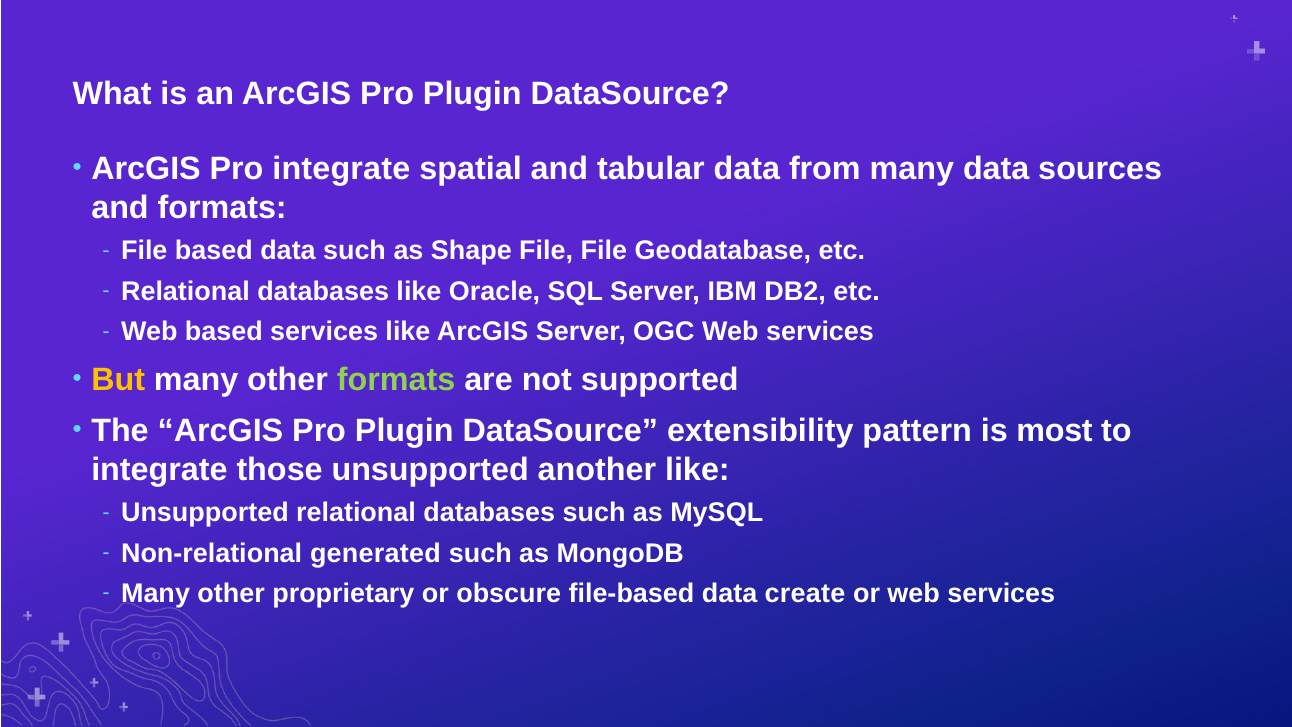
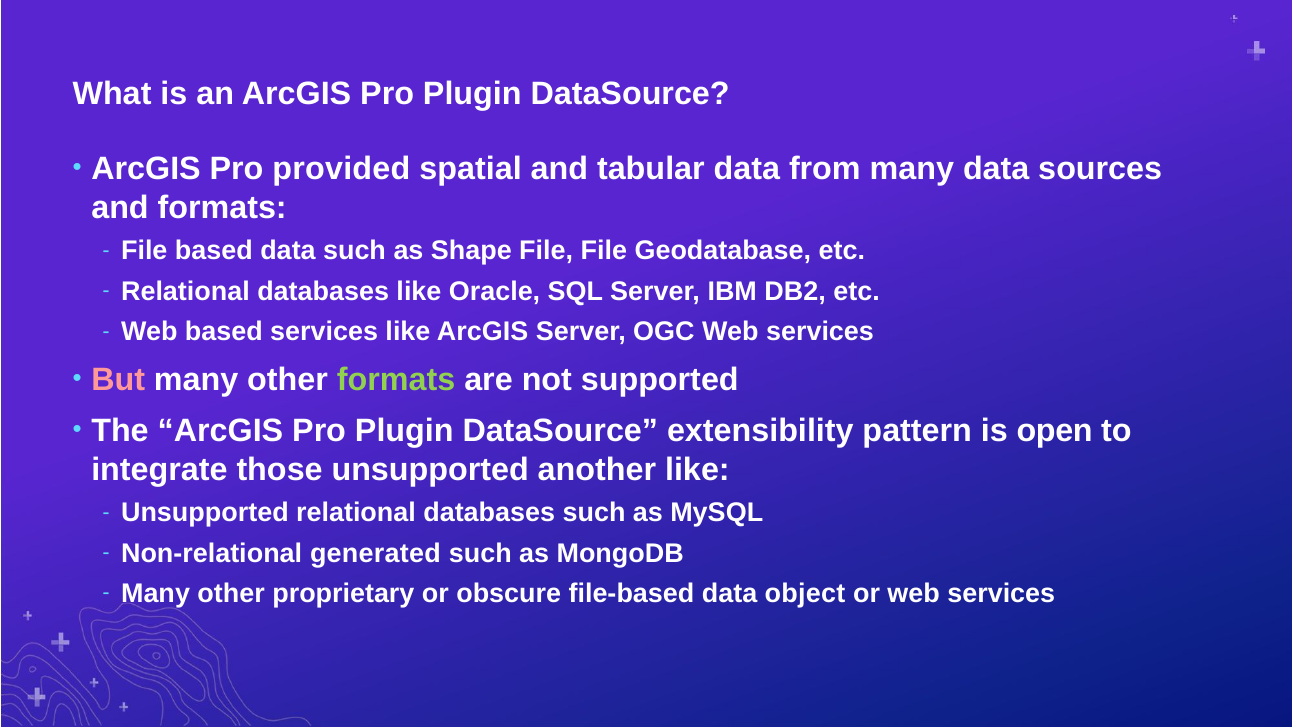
Pro integrate: integrate -> provided
But colour: yellow -> pink
most: most -> open
create: create -> object
